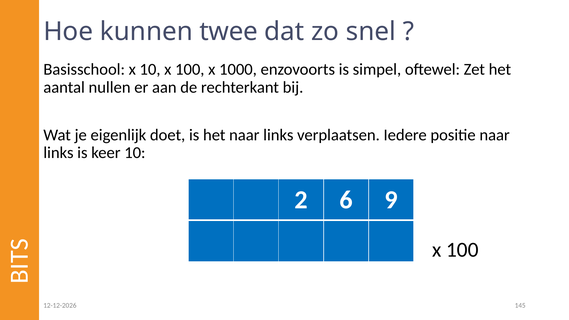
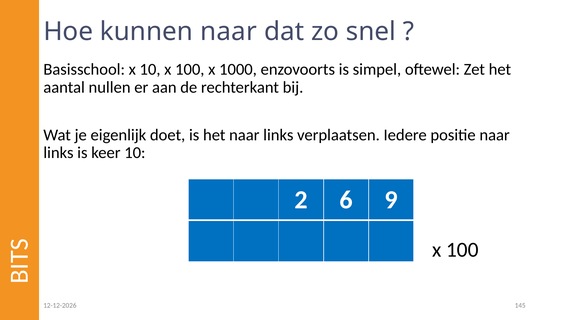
kunnen twee: twee -> naar
